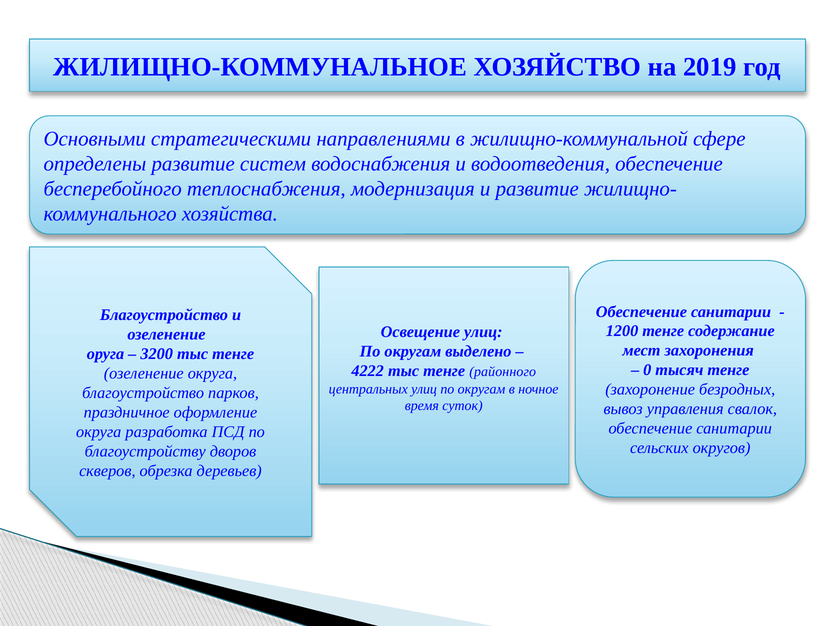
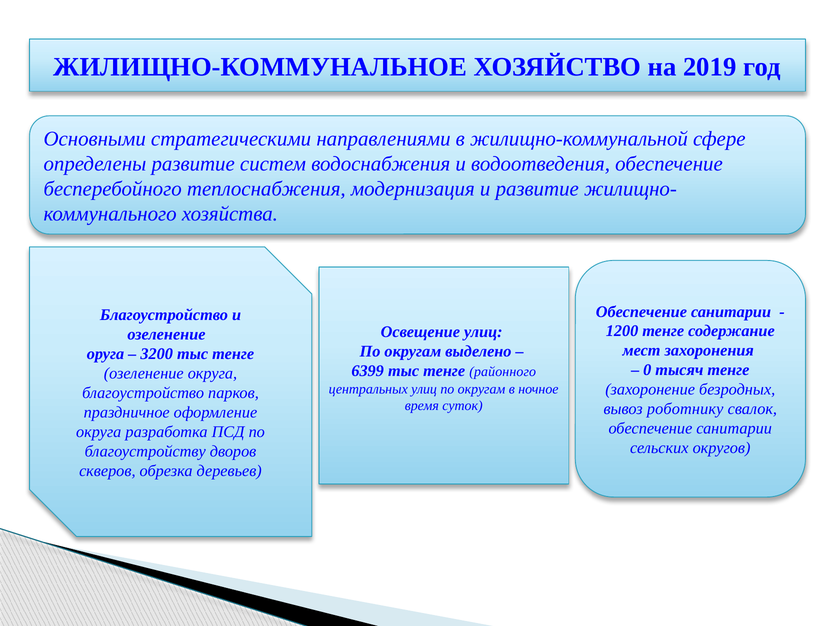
4222: 4222 -> 6399
управления: управления -> роботнику
